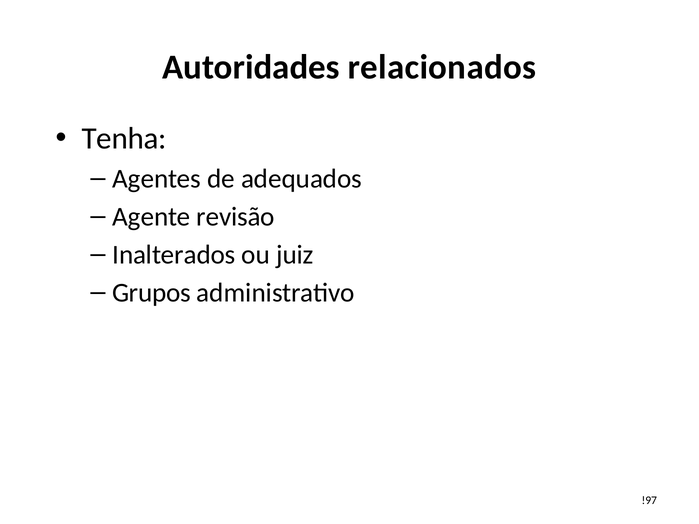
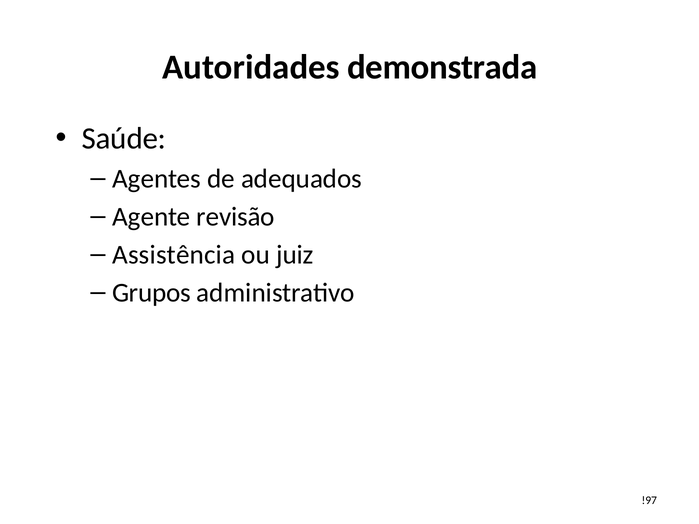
relacionados: relacionados -> demonstrada
Tenha: Tenha -> Saúde
Inalterados: Inalterados -> Assistência
